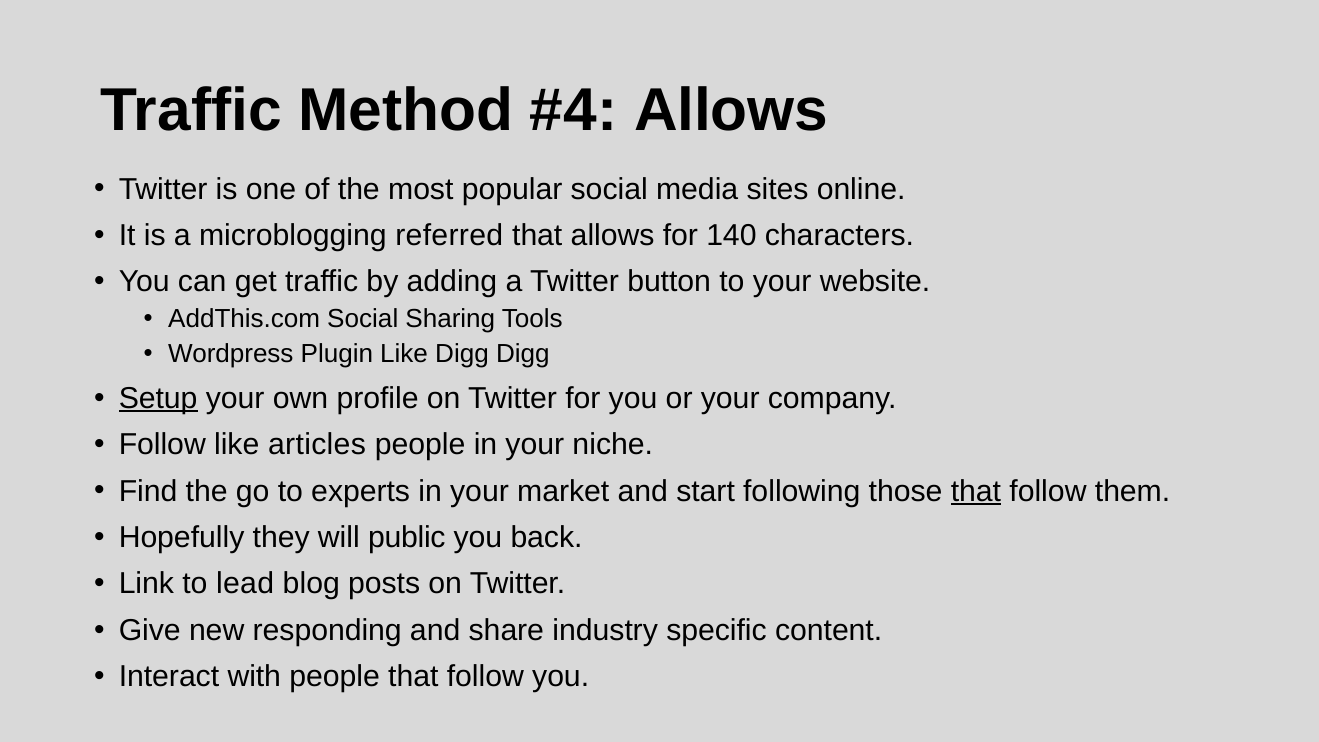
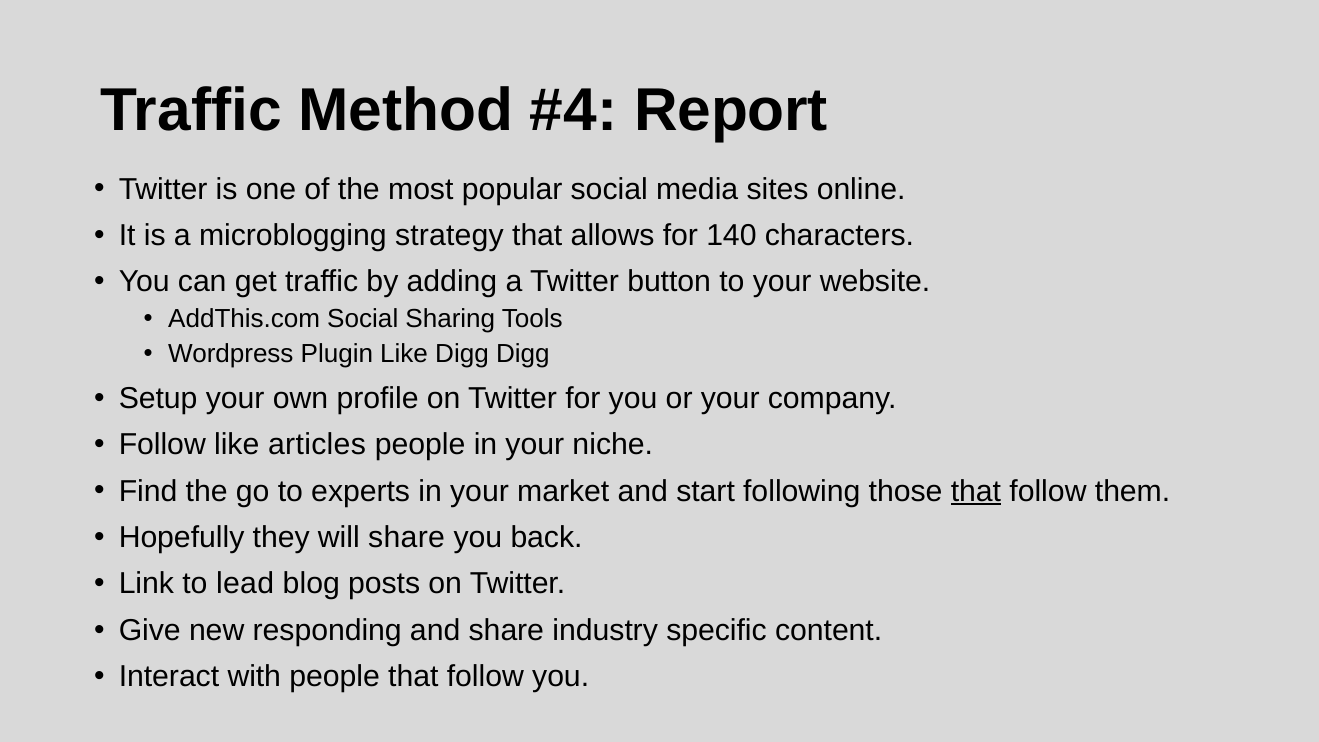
Allows at (731, 111): Allows -> Report
referred: referred -> strategy
Setup underline: present -> none
will public: public -> share
